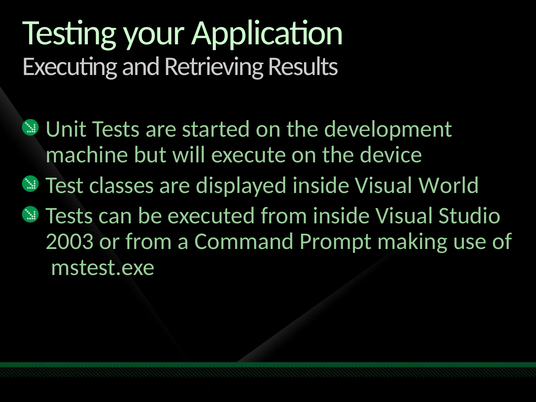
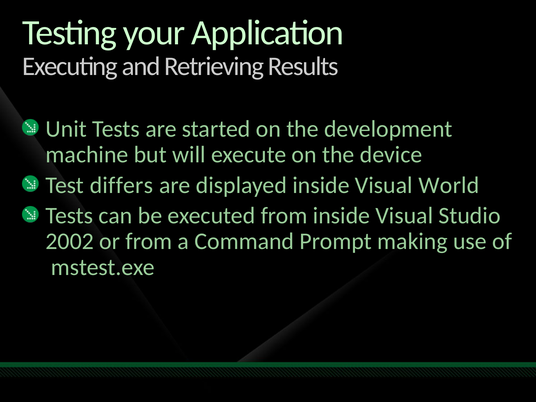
classes: classes -> differs
2003: 2003 -> 2002
